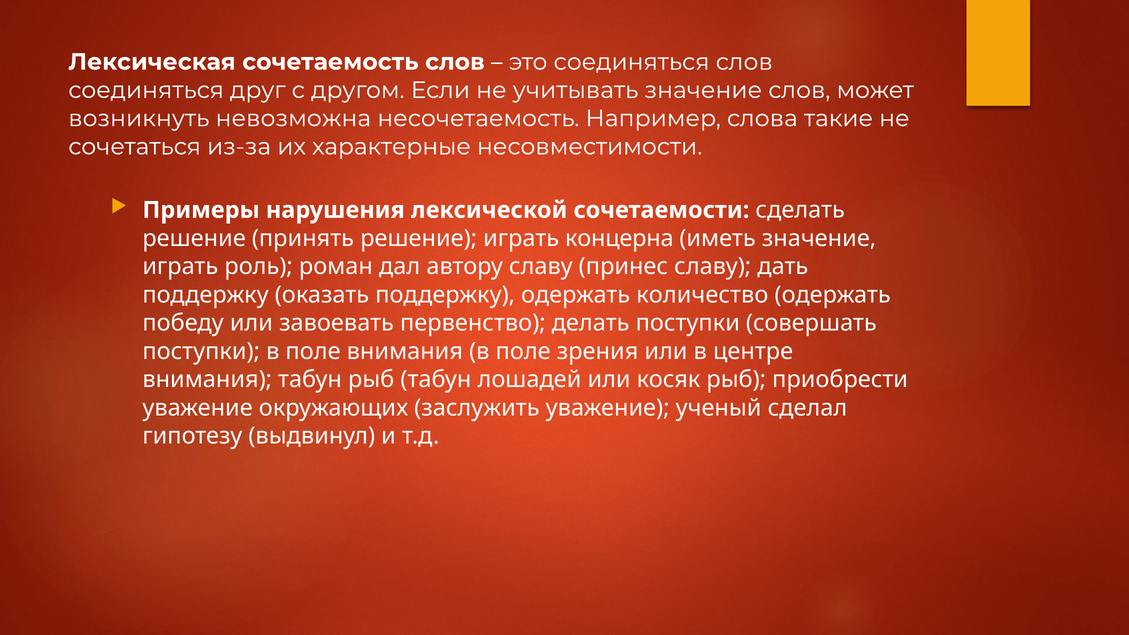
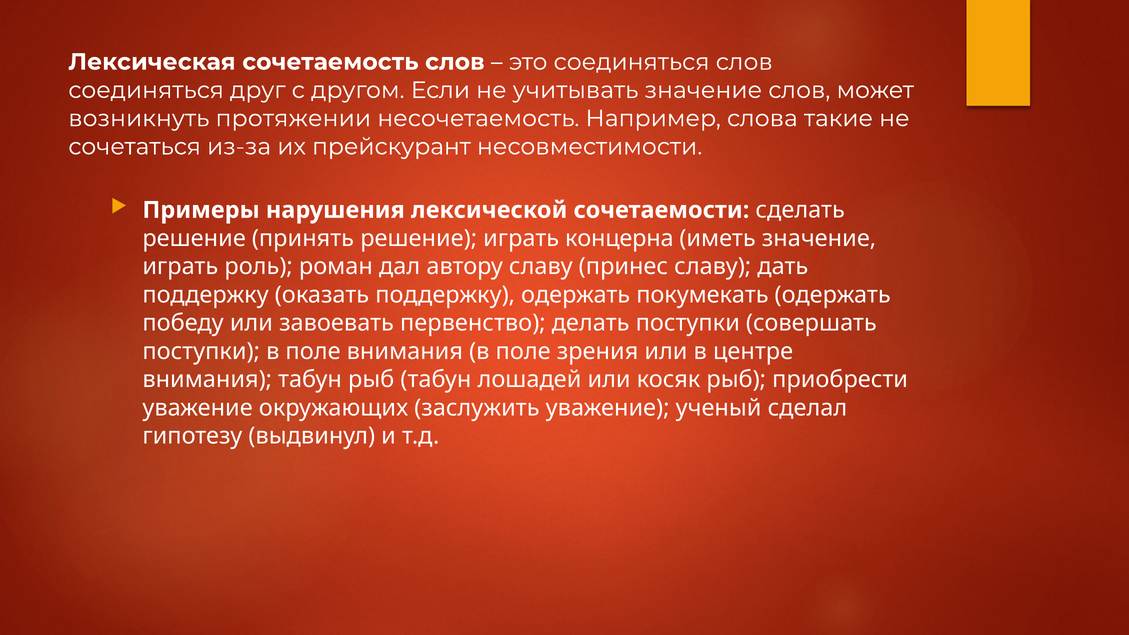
невозможна: невозможна -> протяжении
характерные: характерные -> прейскурант
количество: количество -> покумекать
